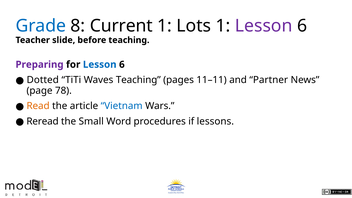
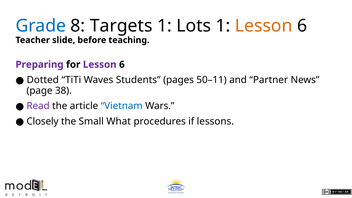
Current: Current -> Targets
Lesson at (264, 26) colour: purple -> orange
Lesson at (100, 65) colour: blue -> purple
Waves Teaching: Teaching -> Students
11–11: 11–11 -> 50–11
78: 78 -> 38
Read colour: orange -> purple
Reread: Reread -> Closely
Word: Word -> What
